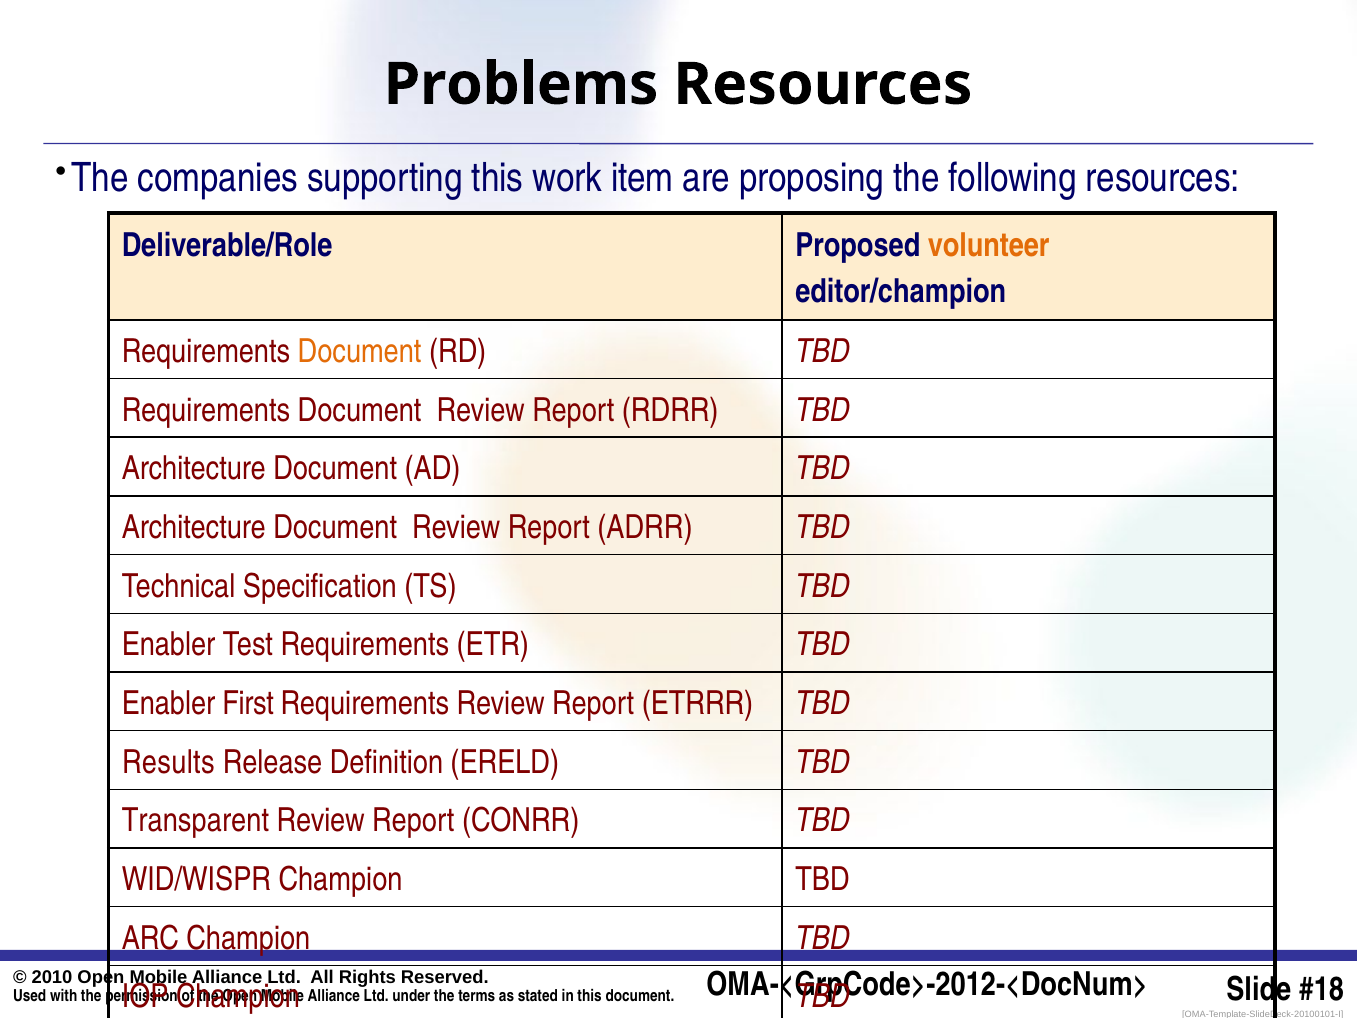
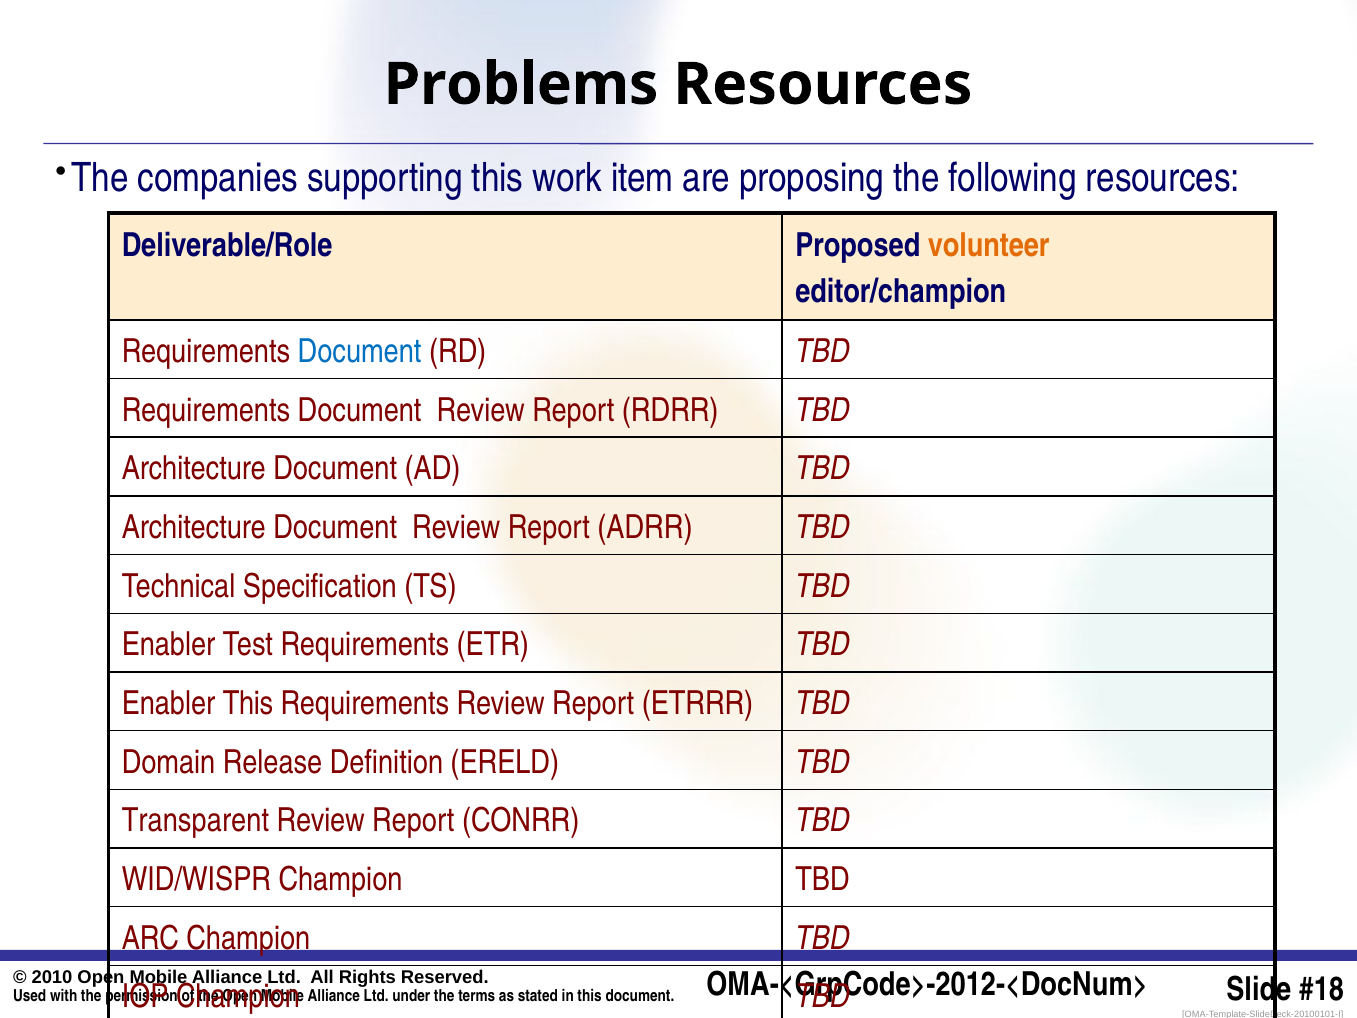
Document at (360, 351) colour: orange -> blue
Enabler First: First -> This
Results: Results -> Domain
